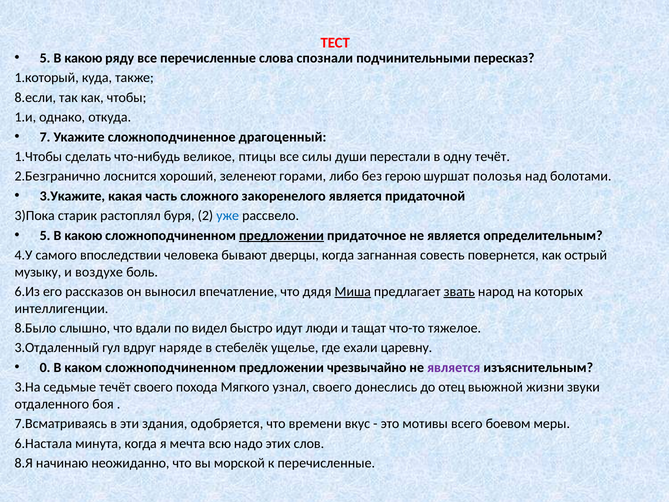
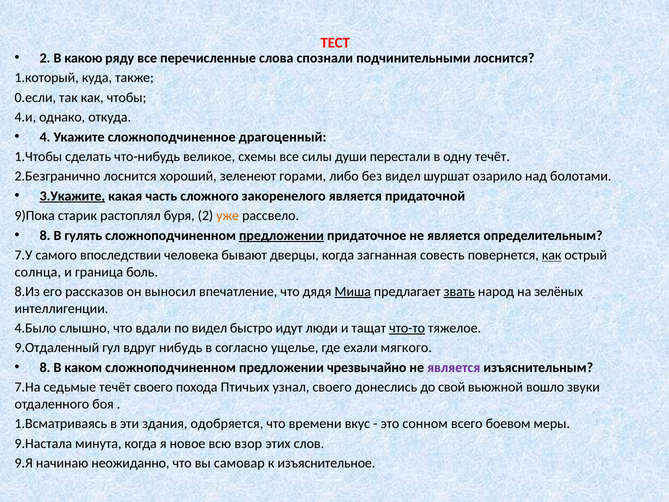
5 at (45, 58): 5 -> 2
подчинительными пересказ: пересказ -> лоснится
8.если: 8.если -> 0.если
1.и: 1.и -> 4.и
7: 7 -> 4
птицы: птицы -> схемы
без герою: герою -> видел
полозья: полозья -> озарило
3.Укажите underline: none -> present
3)Пока: 3)Пока -> 9)Пока
уже colour: blue -> orange
5 at (45, 235): 5 -> 8
какою at (83, 235): какою -> гулять
4.У: 4.У -> 7.У
как at (552, 255) underline: none -> present
музыку: музыку -> солнца
воздухе: воздухе -> граница
6.Из: 6.Из -> 8.Из
которых: которых -> зелёных
8.Было: 8.Было -> 4.Было
что-то underline: none -> present
3.Отдаленный: 3.Отдаленный -> 9.Отдаленный
наряде: наряде -> нибудь
стебелёк: стебелёк -> согласно
царевну: царевну -> мягкого
0 at (45, 367): 0 -> 8
3.На: 3.На -> 7.На
Мягкого: Мягкого -> Птичьих
отец: отец -> свой
жизни: жизни -> вошло
7.Всматриваясь: 7.Всматриваясь -> 1.Всматриваясь
мотивы: мотивы -> сонном
6.Настала: 6.Настала -> 9.Настала
мечта: мечта -> новое
надо: надо -> взор
8.Я: 8.Я -> 9.Я
морской: морской -> самовар
к перечисленные: перечисленные -> изъяснительное
